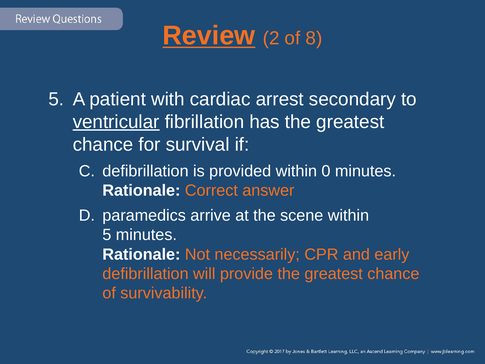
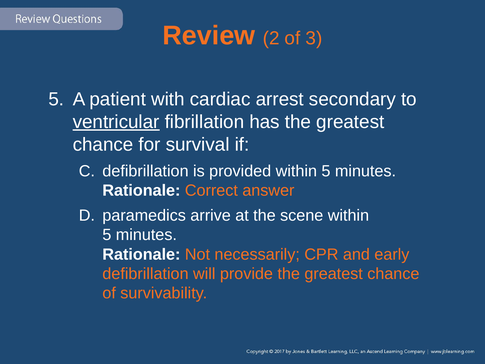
Review underline: present -> none
8: 8 -> 3
provided within 0: 0 -> 5
